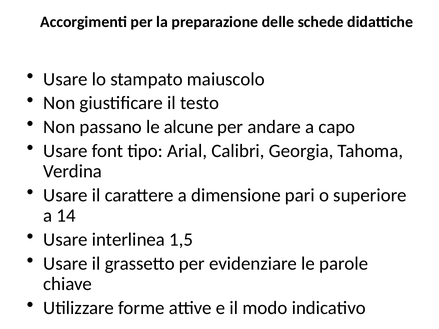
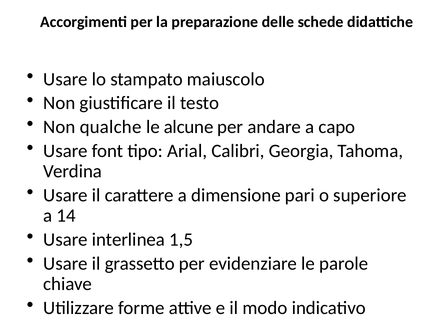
passano: passano -> qualche
